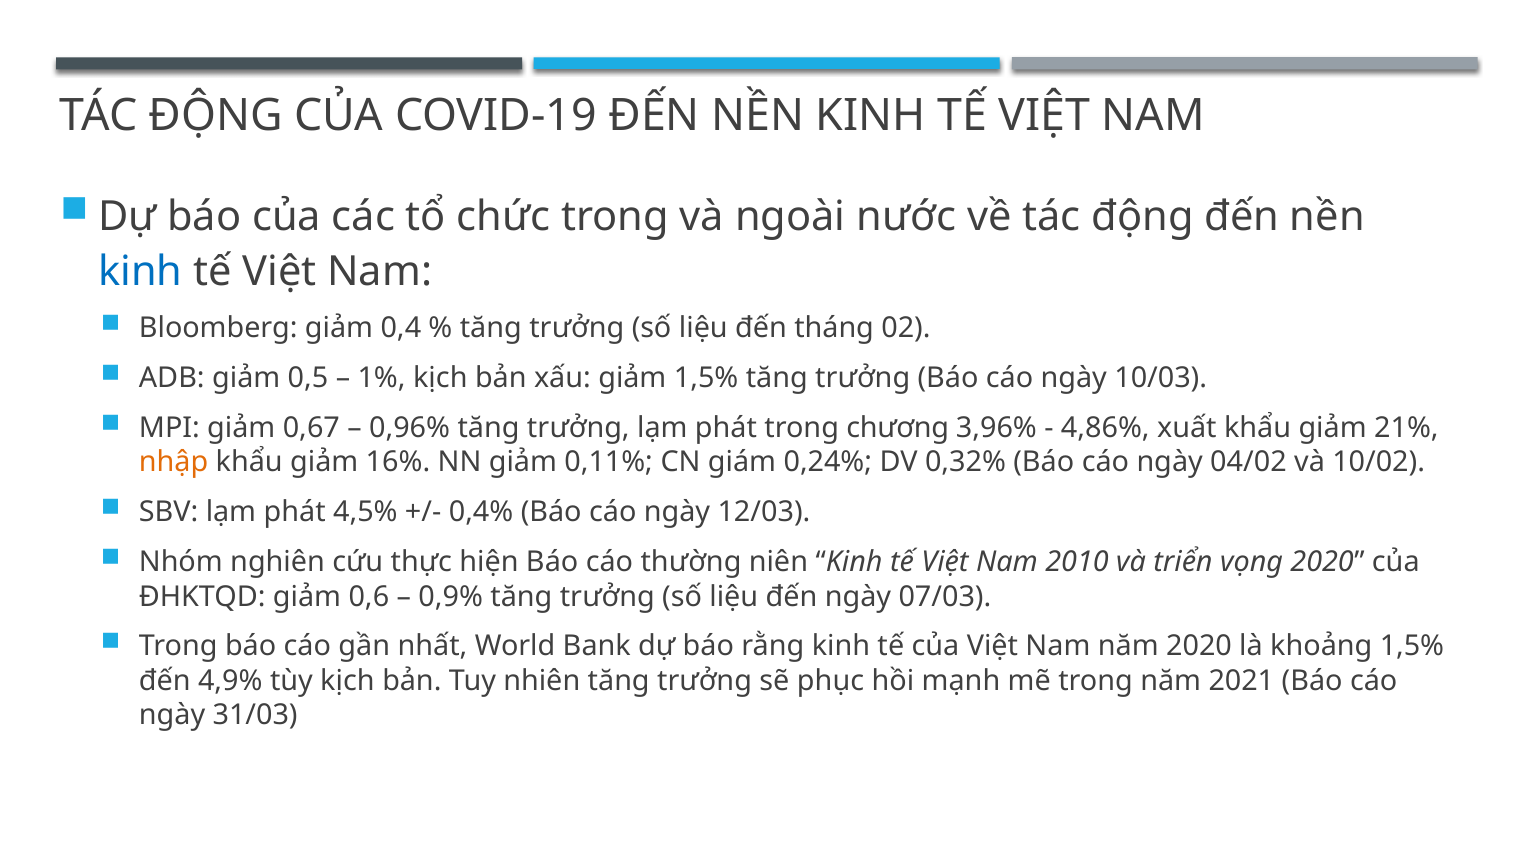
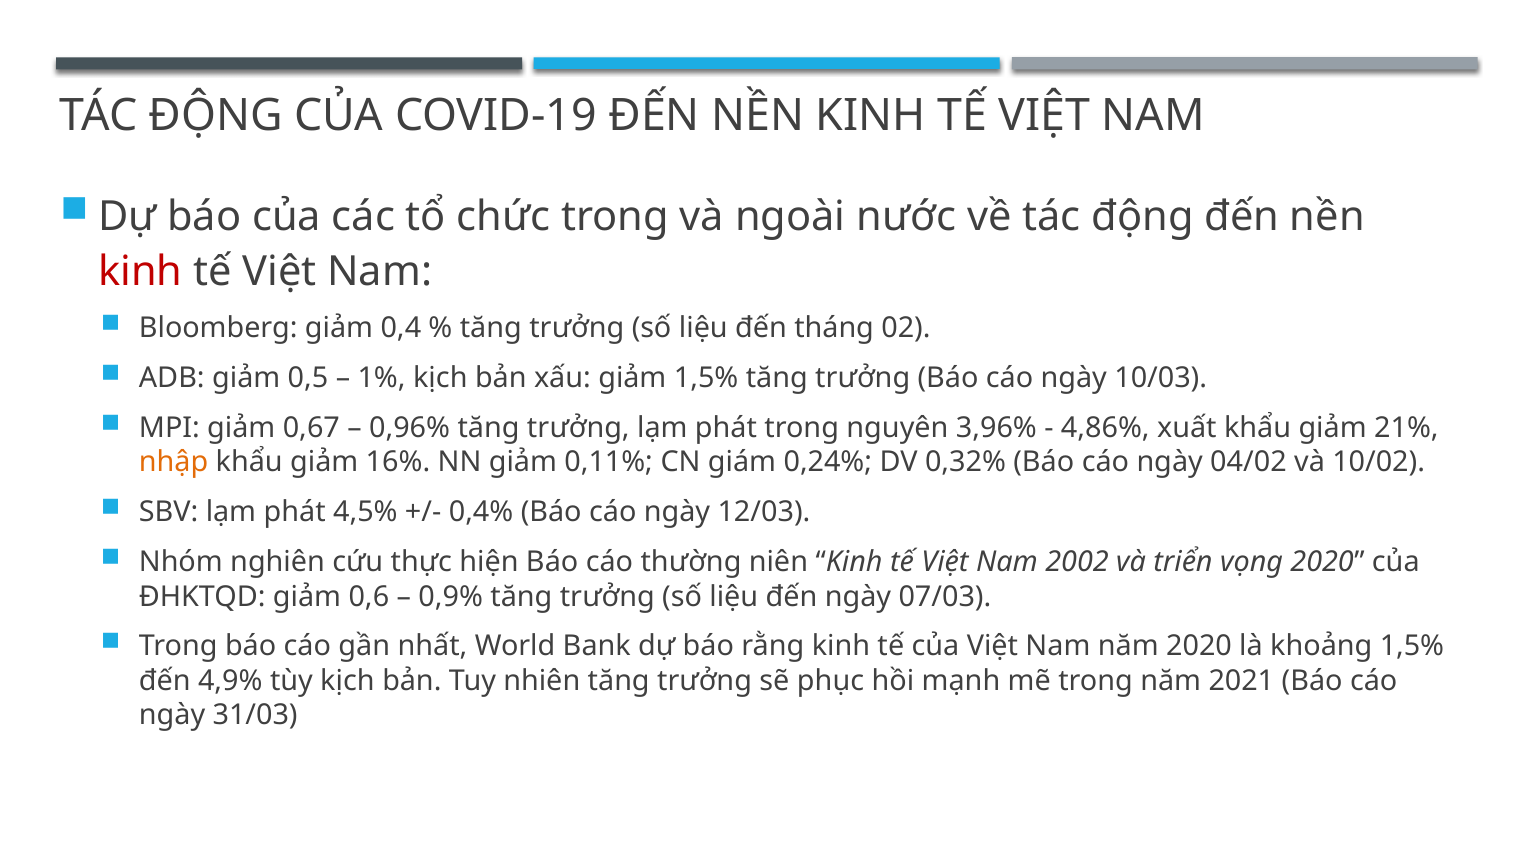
kinh at (140, 271) colour: blue -> red
chương: chương -> nguyên
2010: 2010 -> 2002
